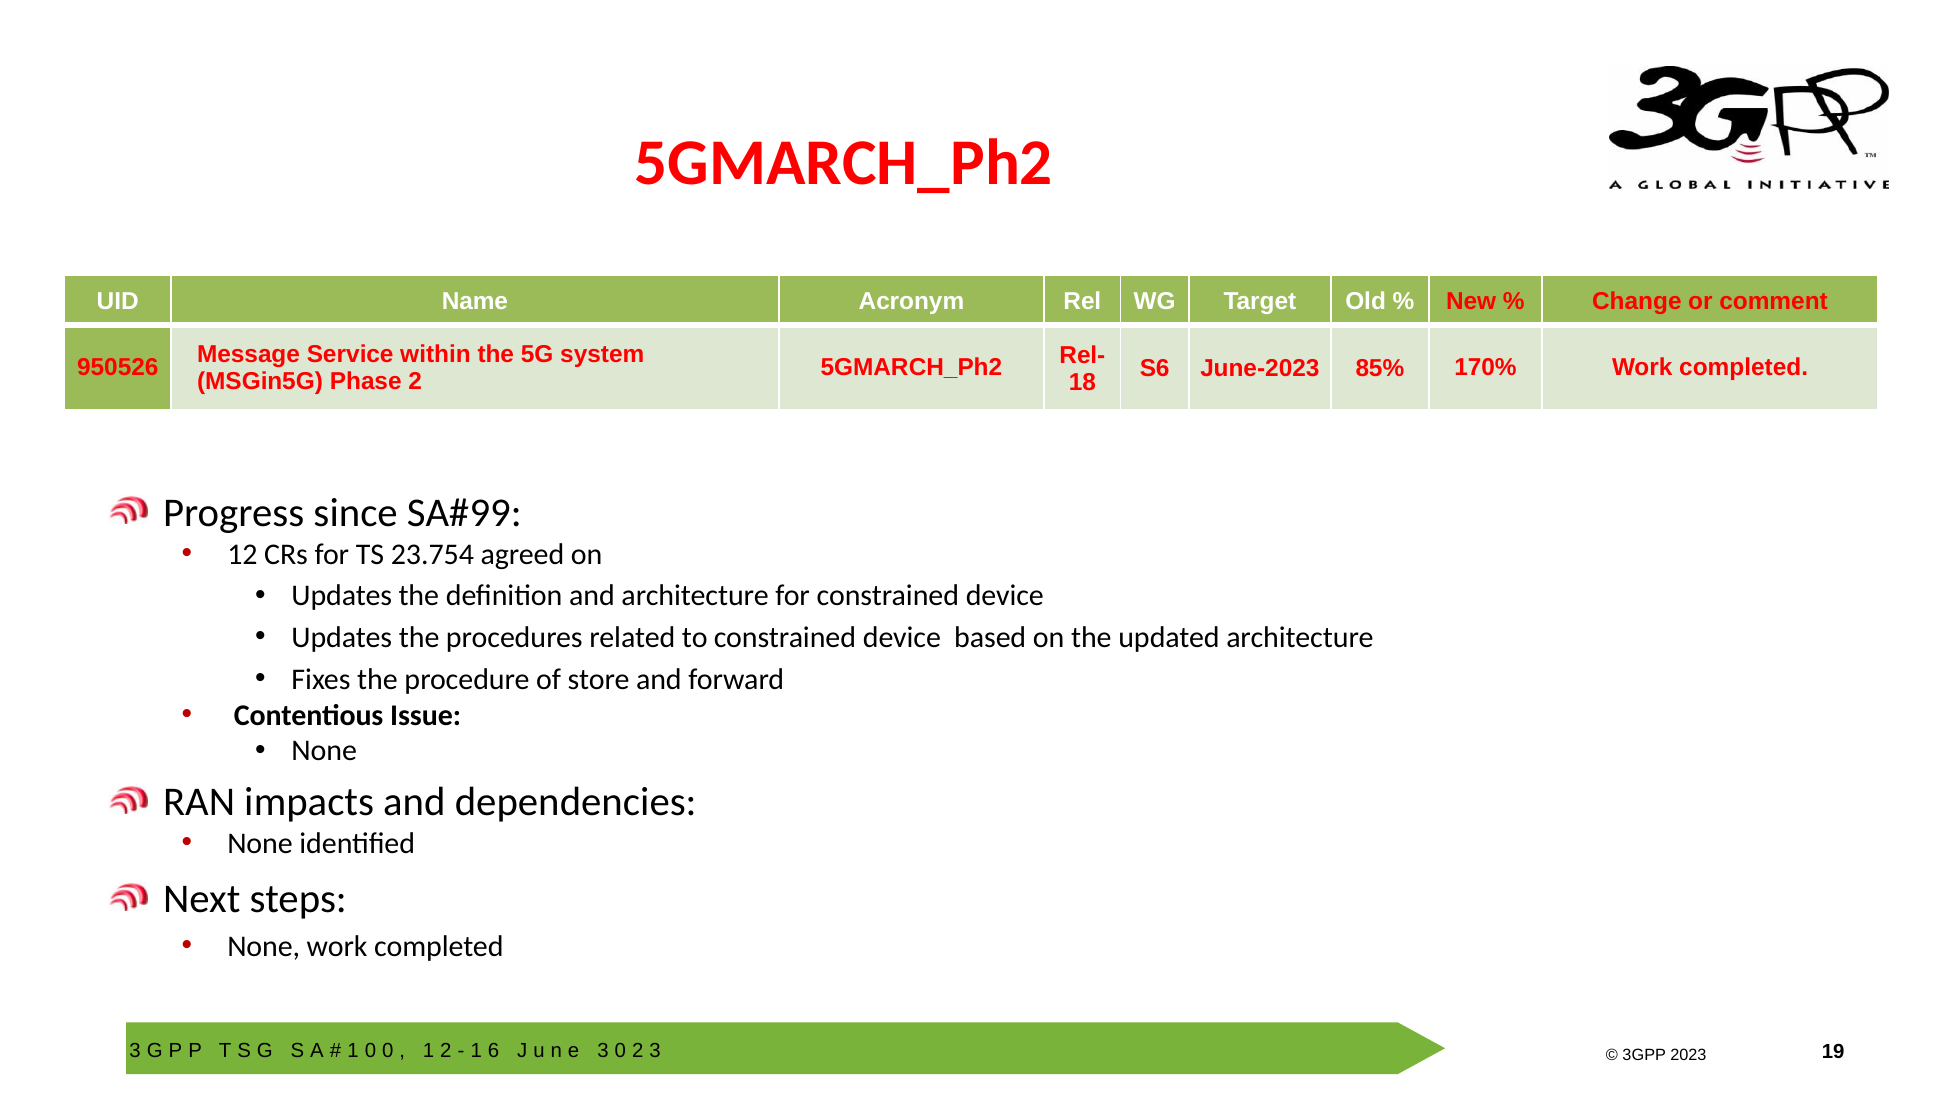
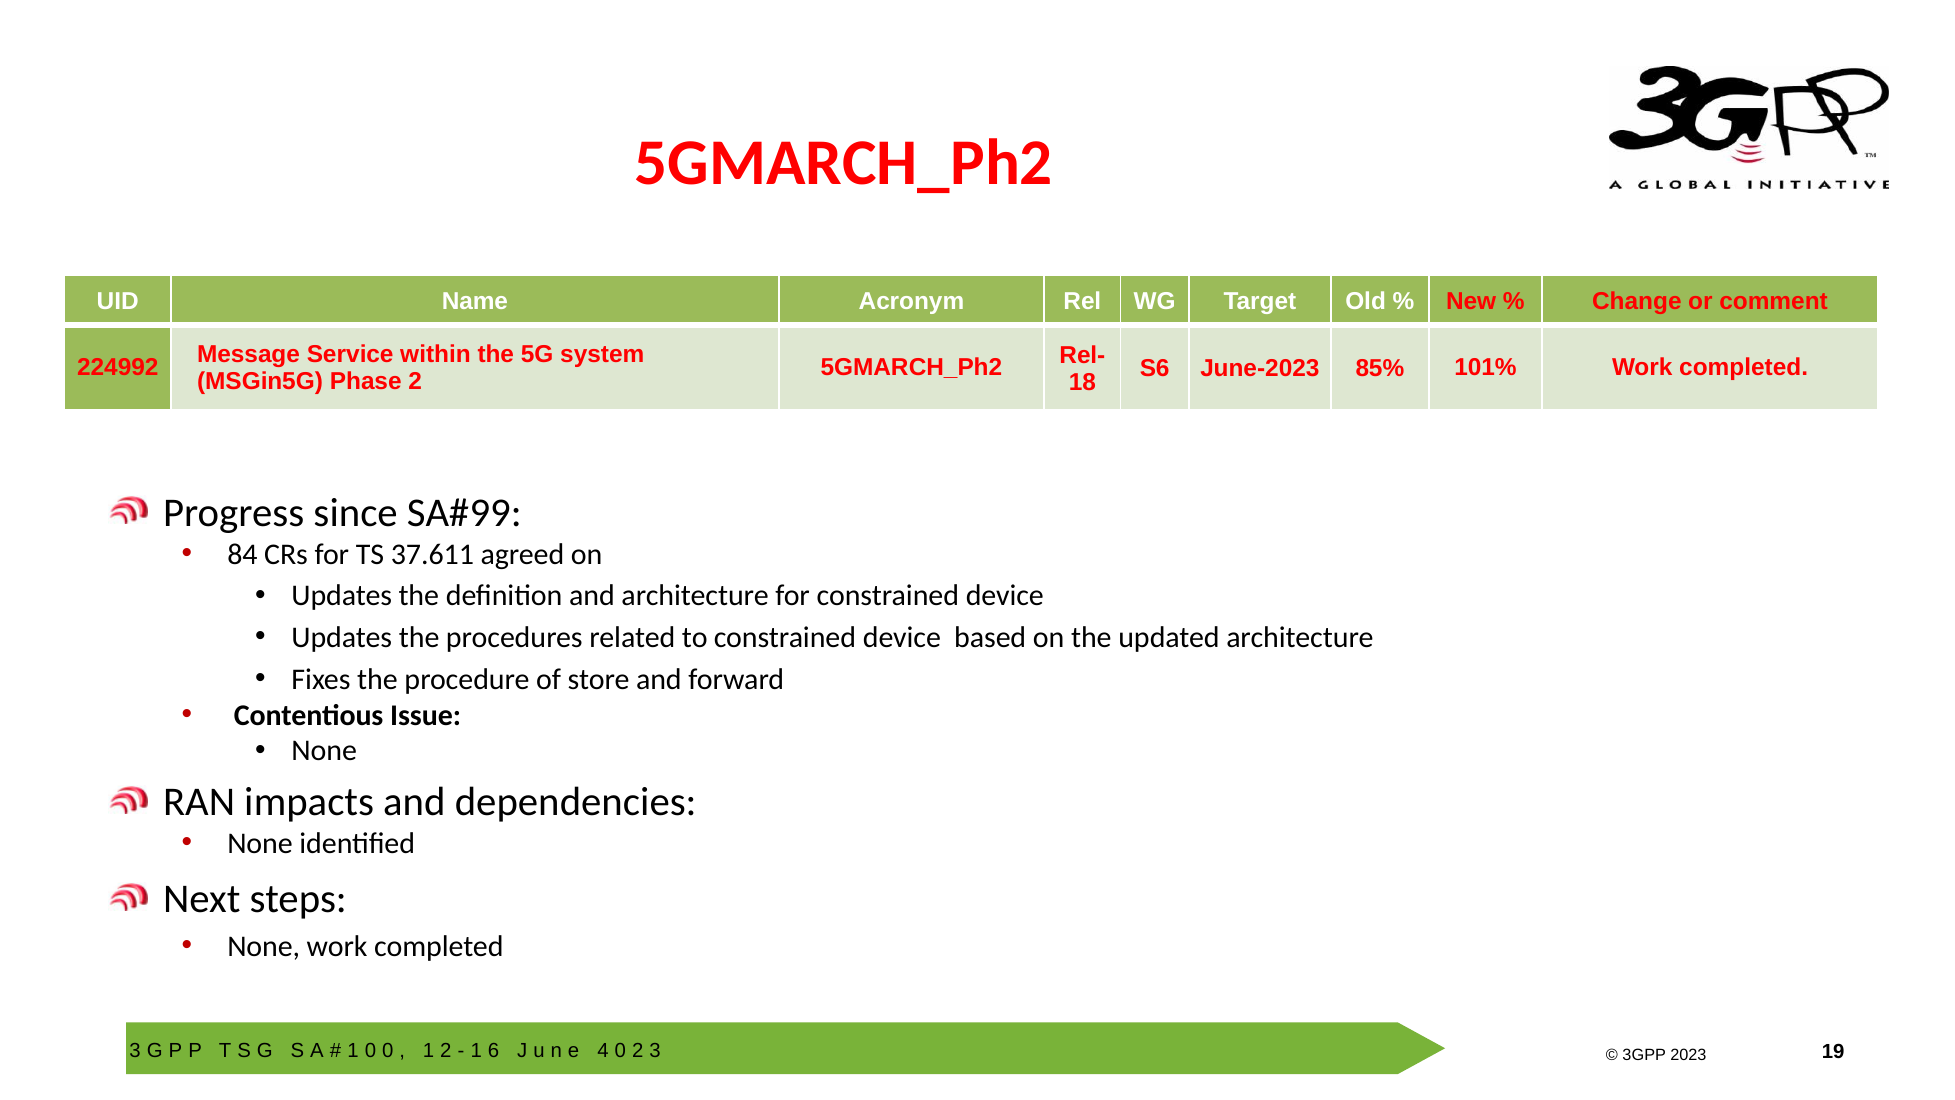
950526: 950526 -> 224992
170%: 170% -> 101%
12: 12 -> 84
23.754: 23.754 -> 37.611
3 at (603, 1050): 3 -> 4
